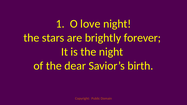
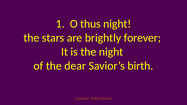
love: love -> thus
